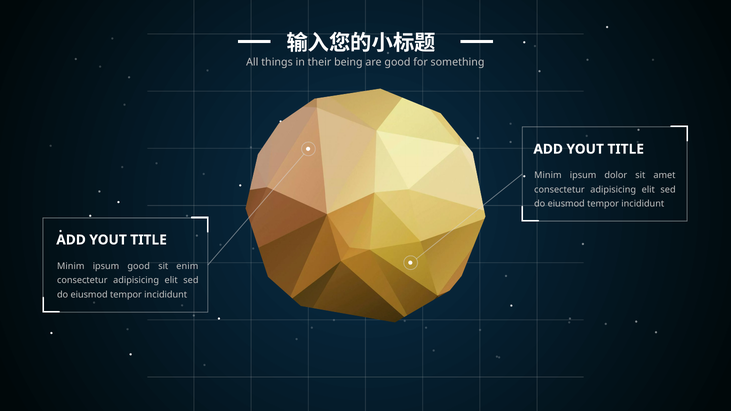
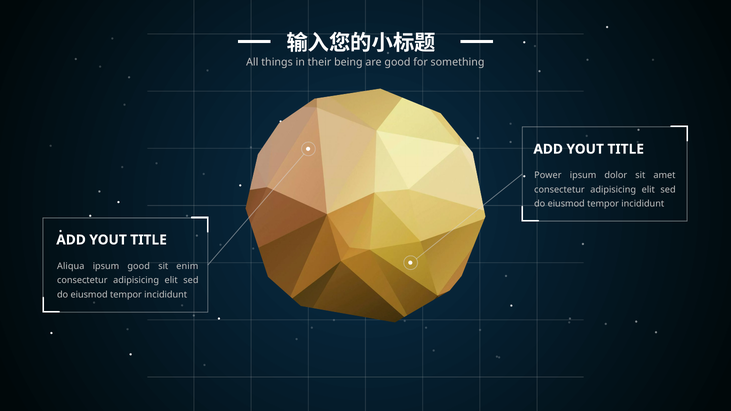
Minim at (548, 176): Minim -> Power
Minim at (71, 266): Minim -> Aliqua
